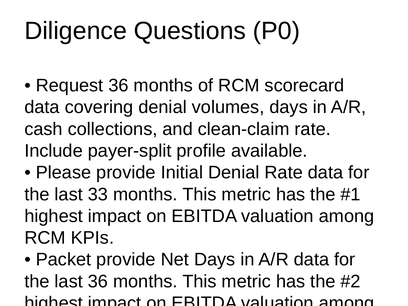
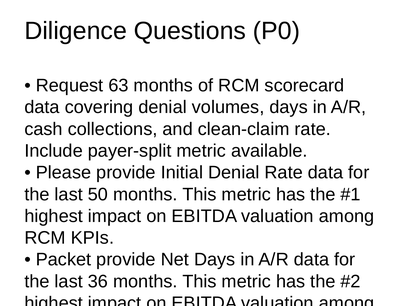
Request 36: 36 -> 63
payer-split profile: profile -> metric
33: 33 -> 50
